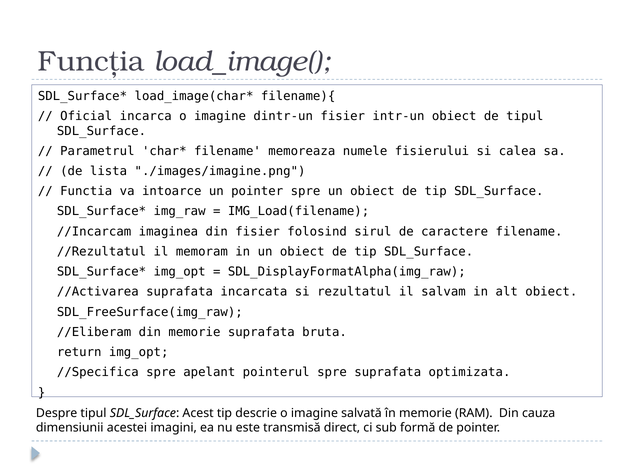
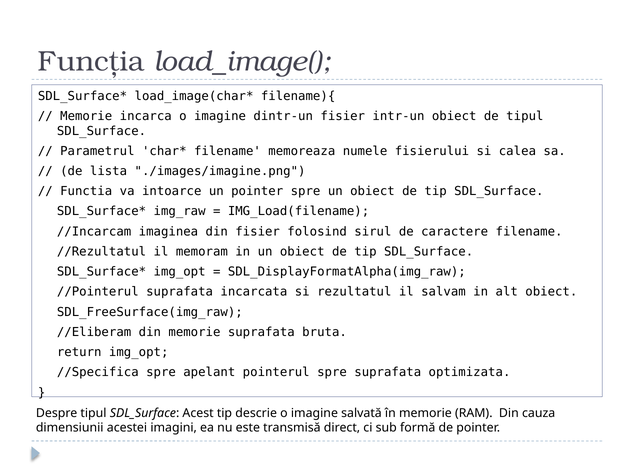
Oficial at (86, 116): Oficial -> Memorie
//Activarea: //Activarea -> //Pointerul
